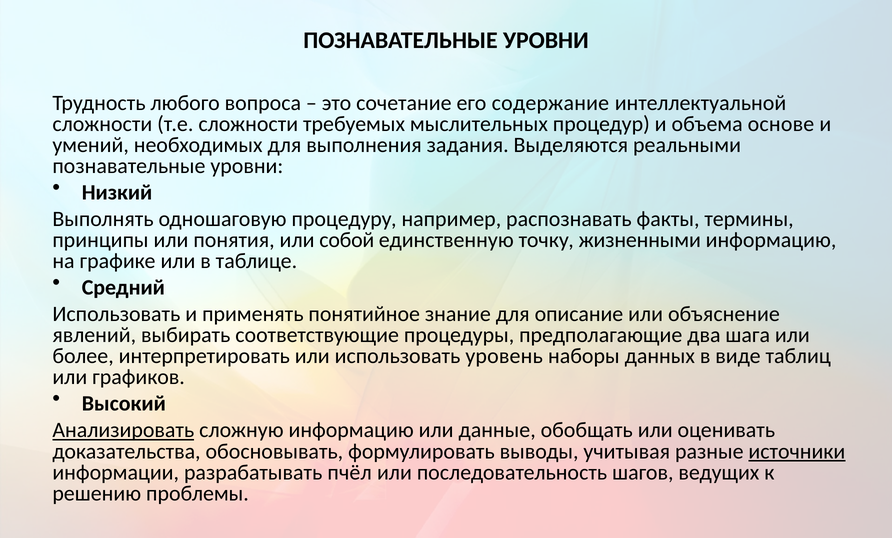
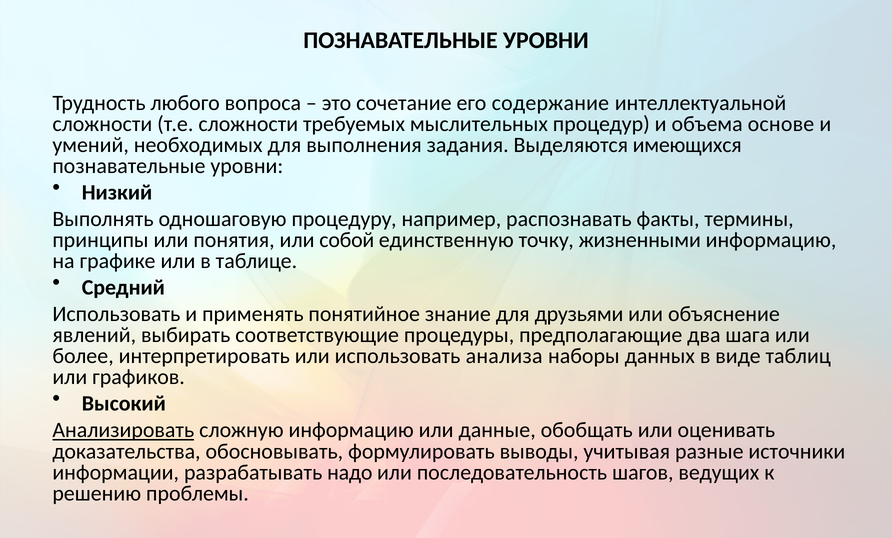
реальными: реальными -> имеющихся
описание: описание -> друзьями
уровень: уровень -> анализа
источники underline: present -> none
пчёл: пчёл -> надо
